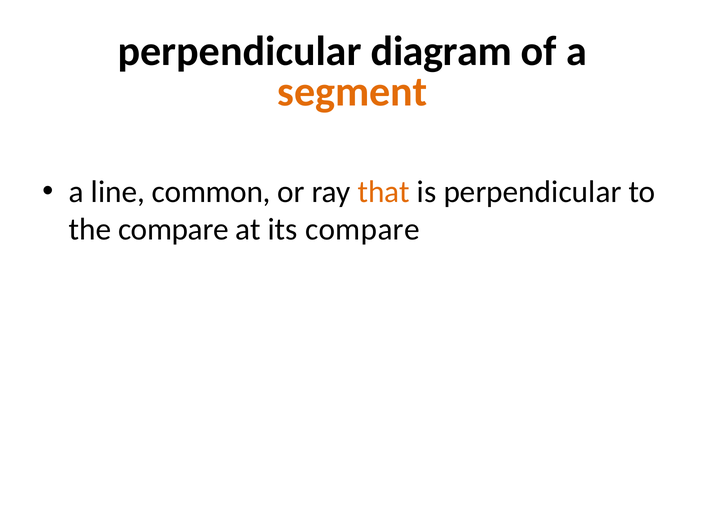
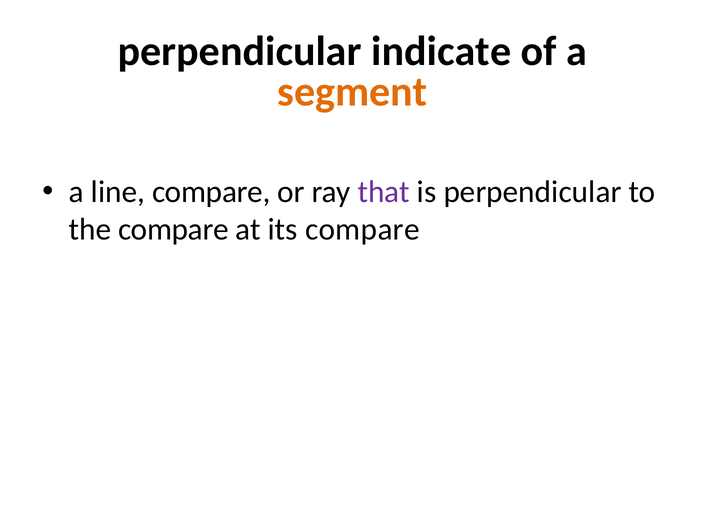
diagram: diagram -> indicate
line common: common -> compare
that colour: orange -> purple
